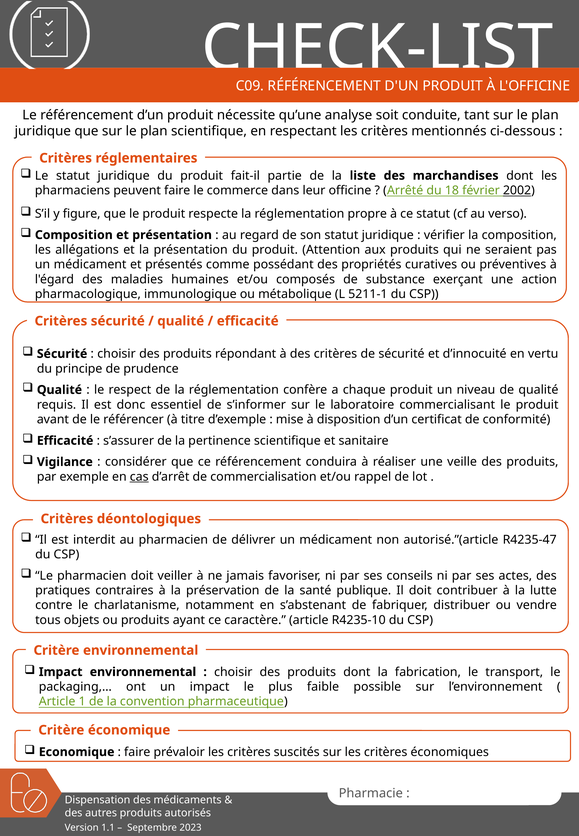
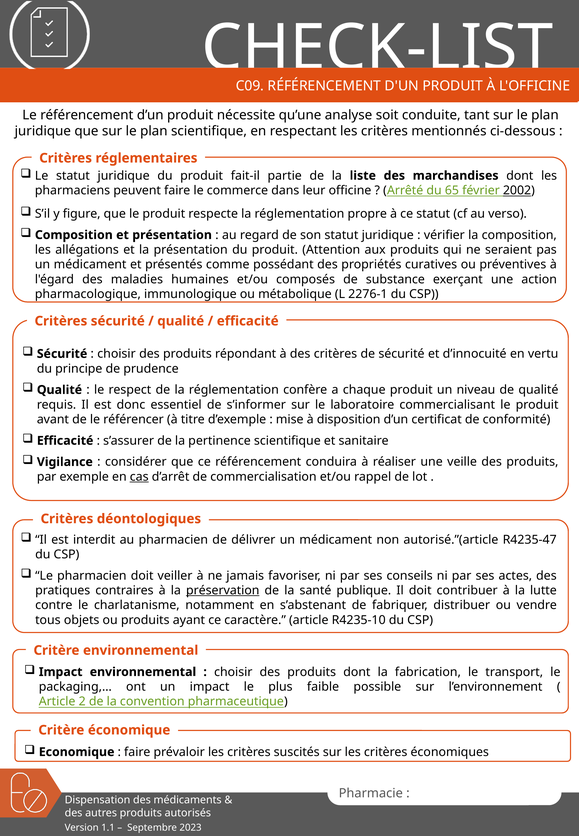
18: 18 -> 65
5211-1: 5211-1 -> 2276-1
préservation underline: none -> present
1: 1 -> 2
